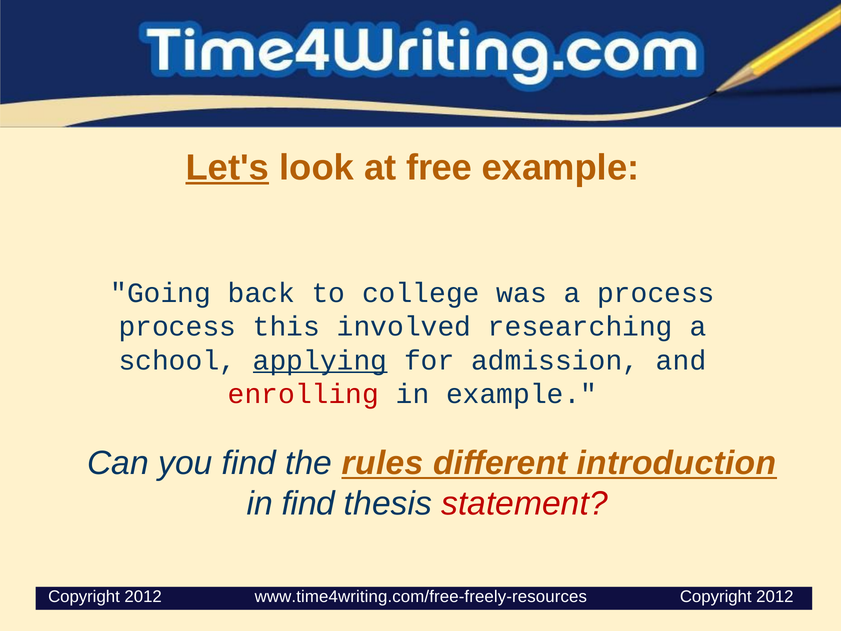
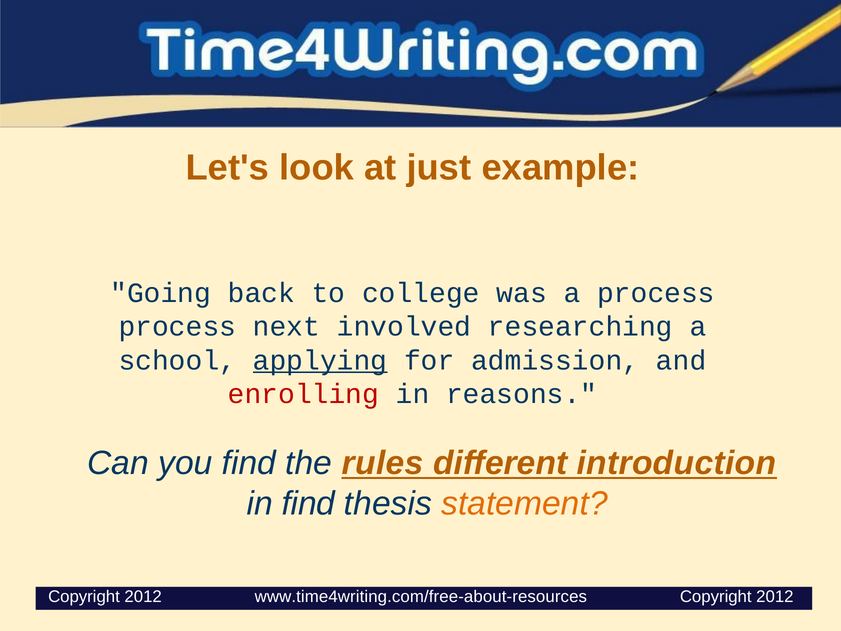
Let's underline: present -> none
free: free -> just
this: this -> next
in example: example -> reasons
statement colour: red -> orange
www.time4writing.com/free-freely-resources: www.time4writing.com/free-freely-resources -> www.time4writing.com/free-about-resources
